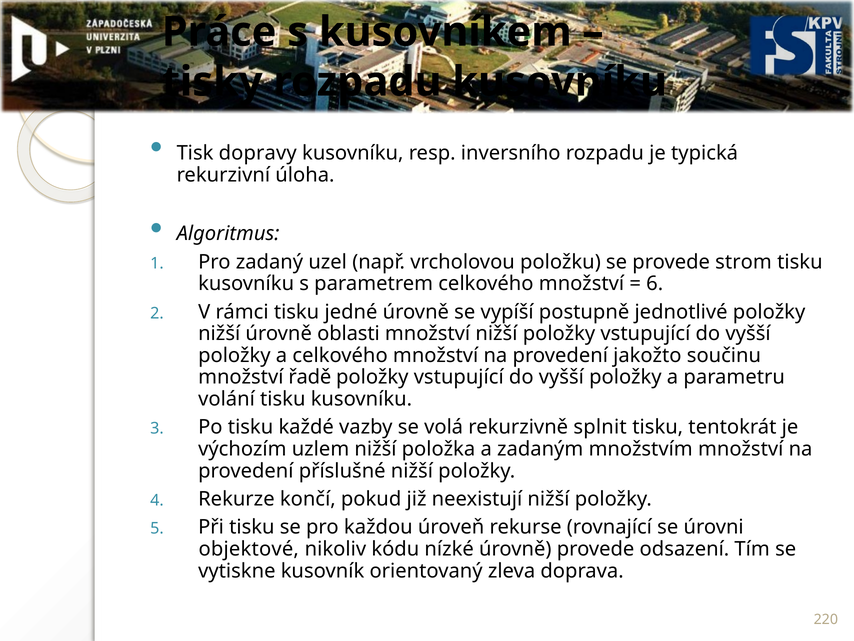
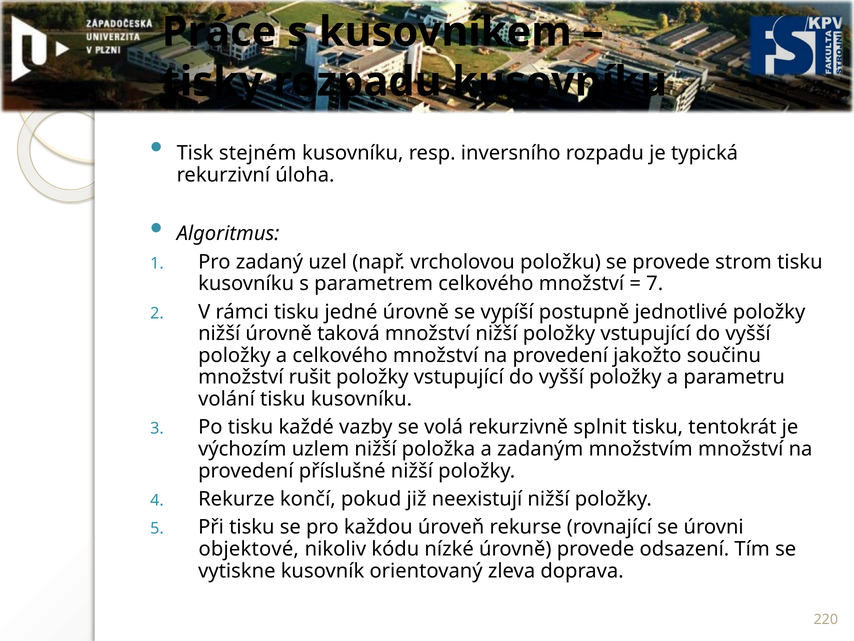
dopravy: dopravy -> stejném
6: 6 -> 7
oblasti: oblasti -> taková
řadě: řadě -> rušit
